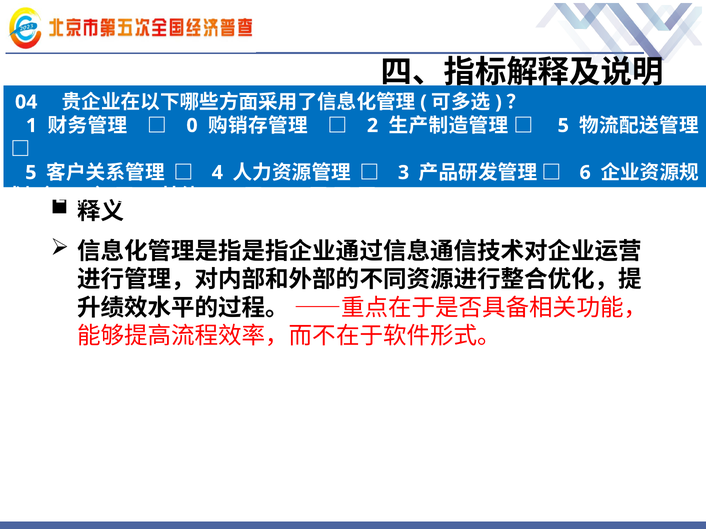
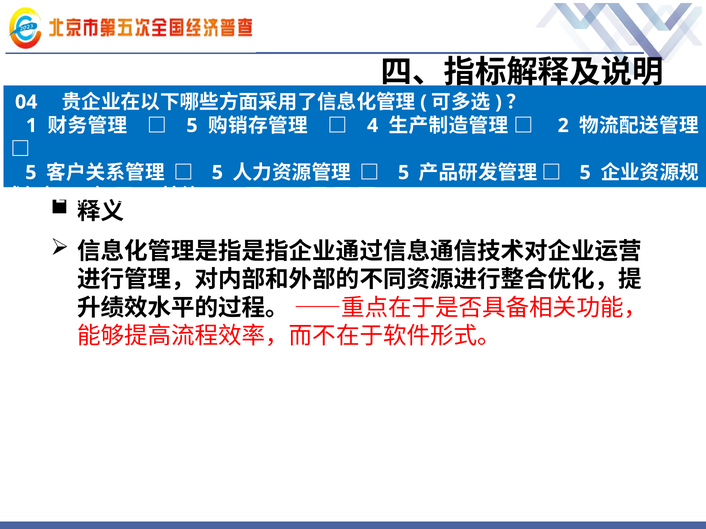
0 at (192, 126): 0 -> 5
2: 2 -> 4
5 at (563, 126): 5 -> 2
4 at (217, 173): 4 -> 5
3 at (404, 173): 3 -> 5
6 at (585, 173): 6 -> 5
